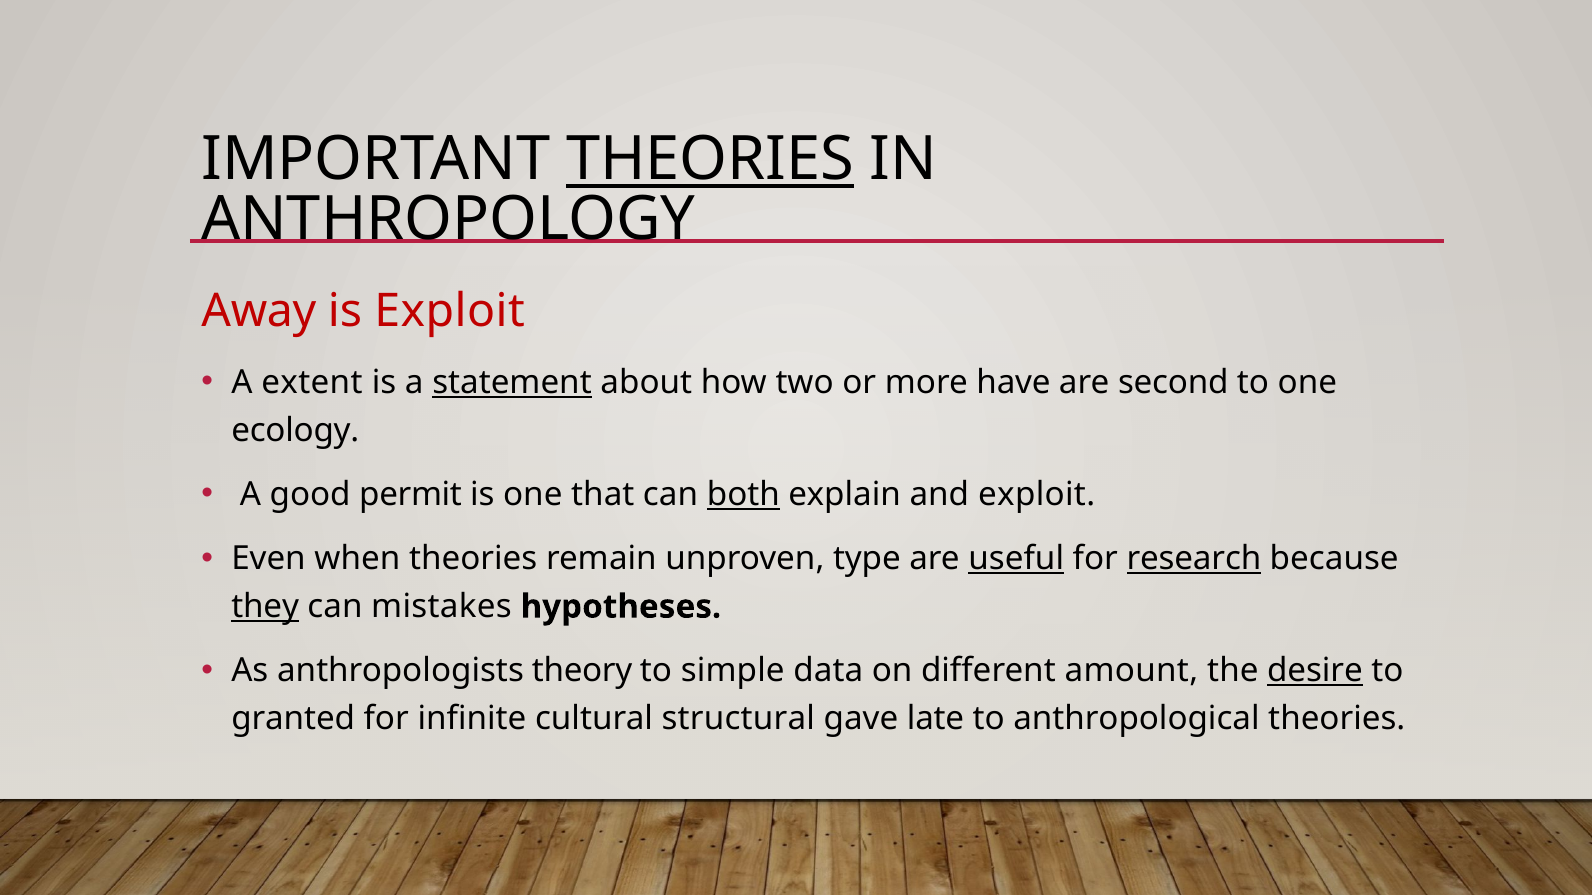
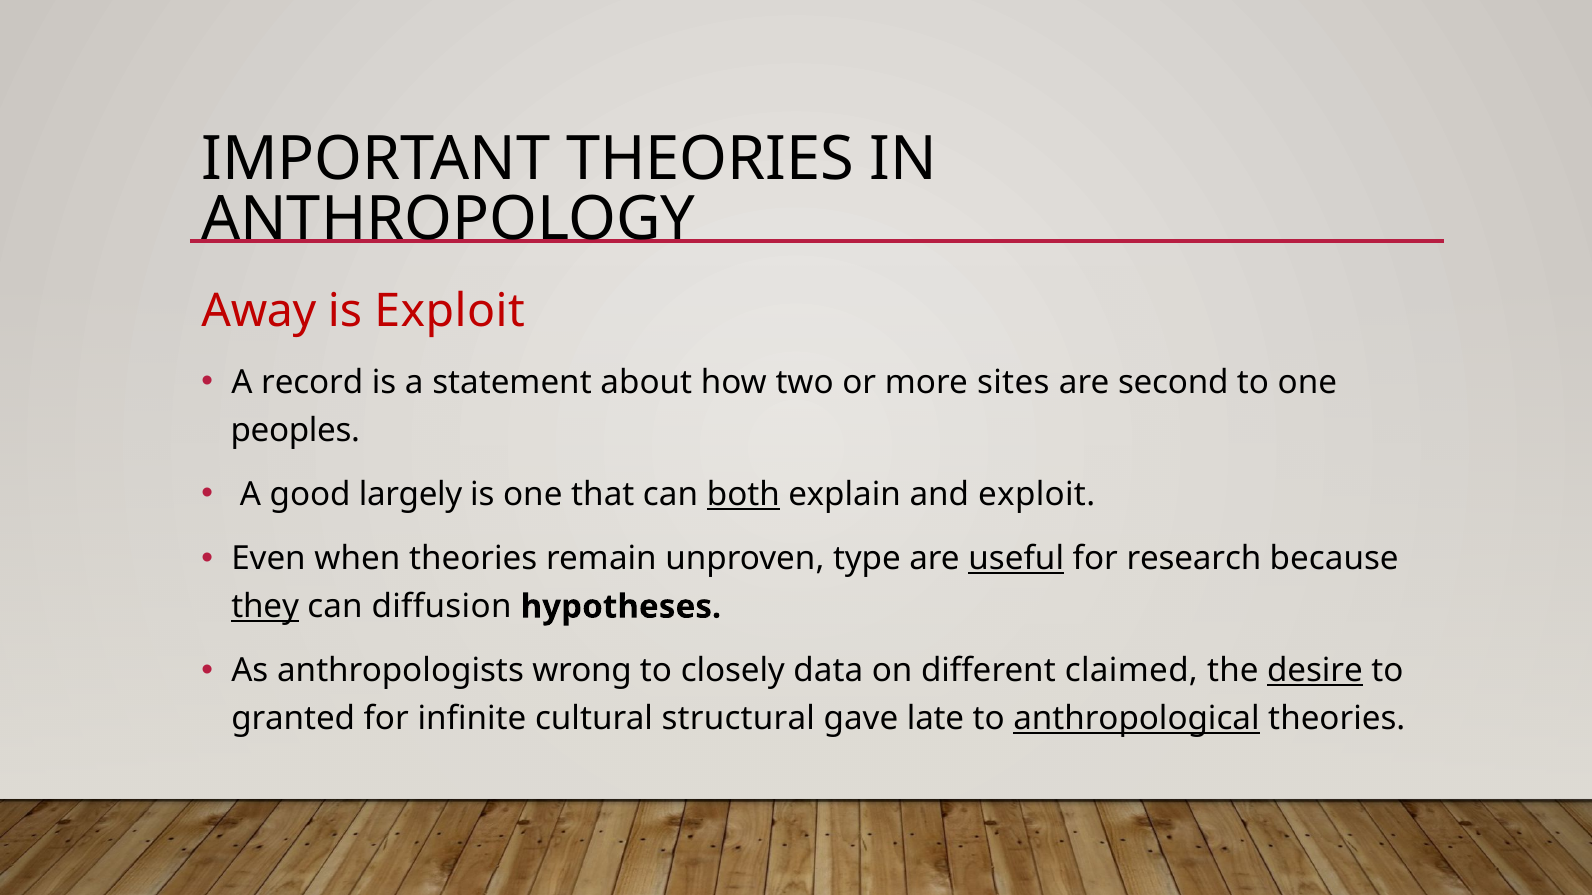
THEORIES at (710, 160) underline: present -> none
extent: extent -> record
statement underline: present -> none
have: have -> sites
ecology: ecology -> peoples
permit: permit -> largely
research underline: present -> none
mistakes: mistakes -> diffusion
theory: theory -> wrong
simple: simple -> closely
amount: amount -> claimed
anthropological underline: none -> present
